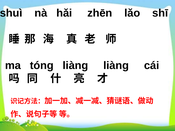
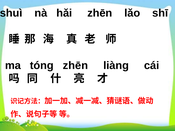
tóng liàng: liàng -> zhēn
